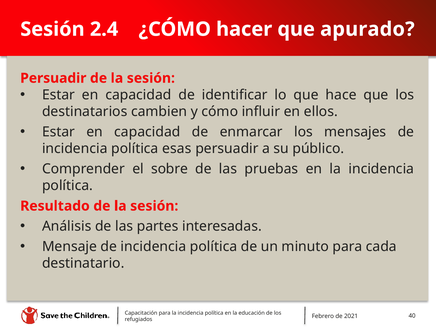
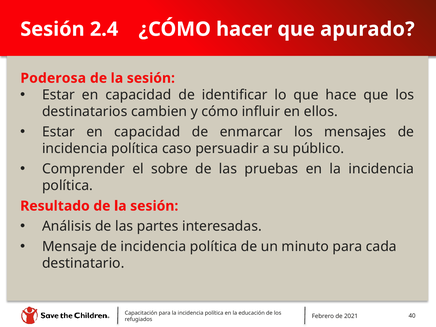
Persuadir at (53, 78): Persuadir -> Poderosa
esas: esas -> caso
